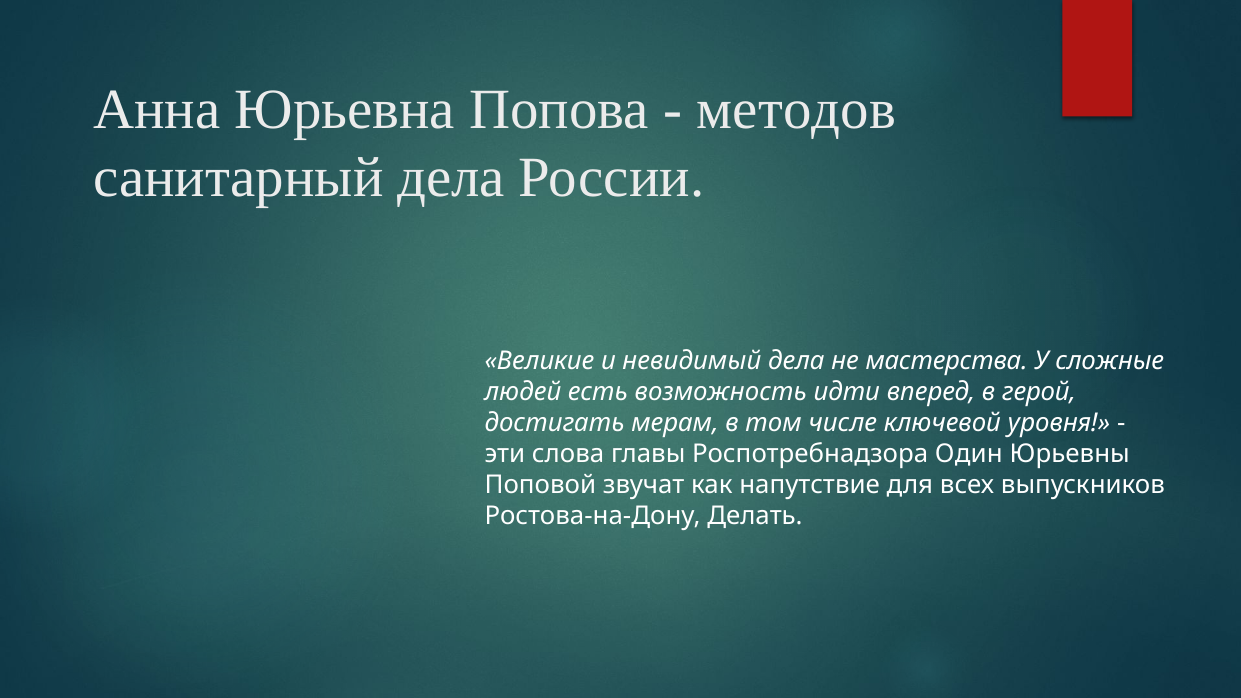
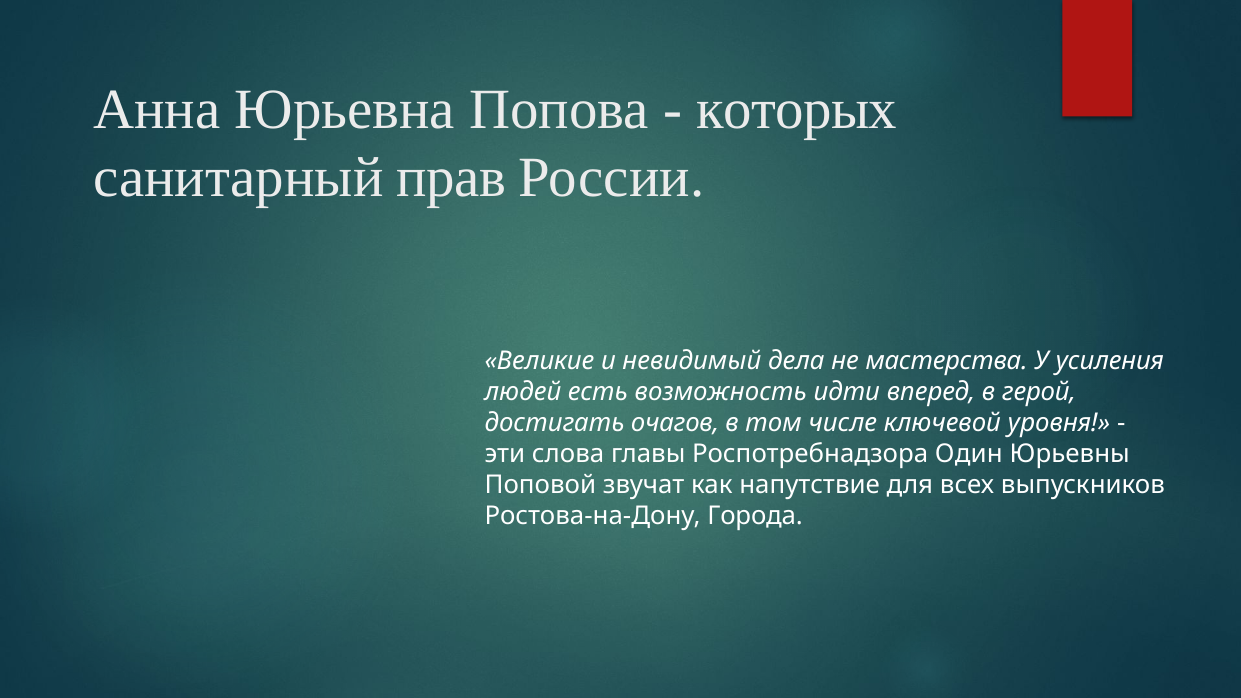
методов: методов -> которых
санитарный дела: дела -> прав
сложные: сложные -> усиления
мерам: мерам -> очагов
Делать: Делать -> Города
